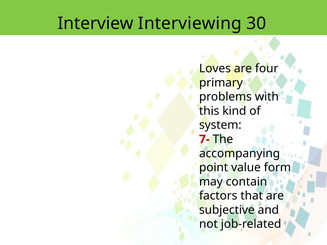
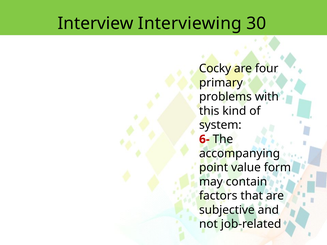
Loves: Loves -> Cocky
7-: 7- -> 6-
